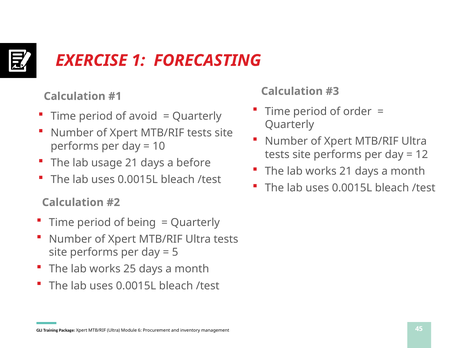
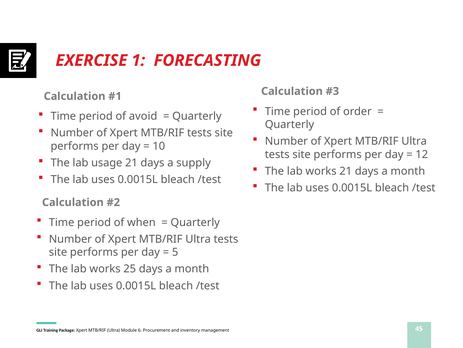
before: before -> supply
being: being -> when
